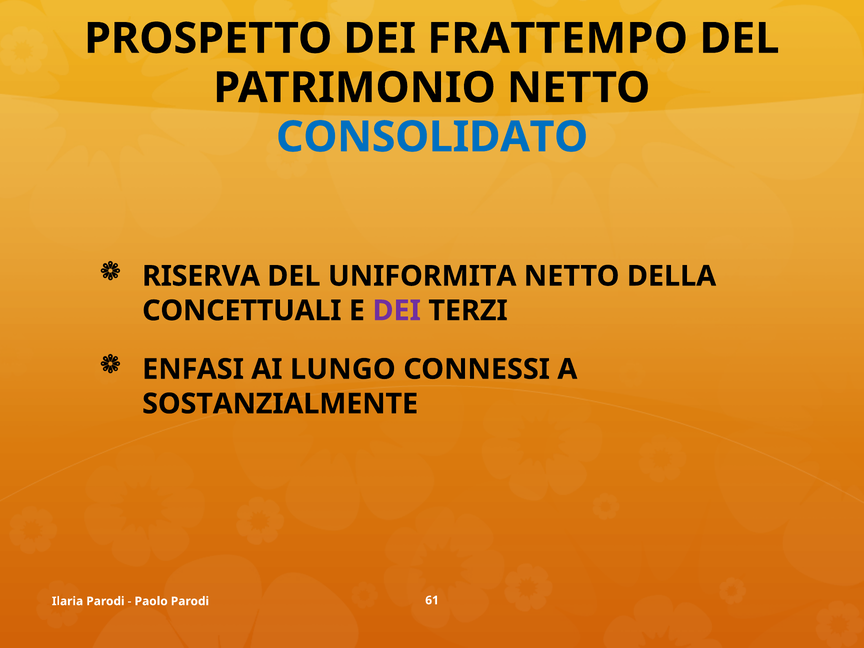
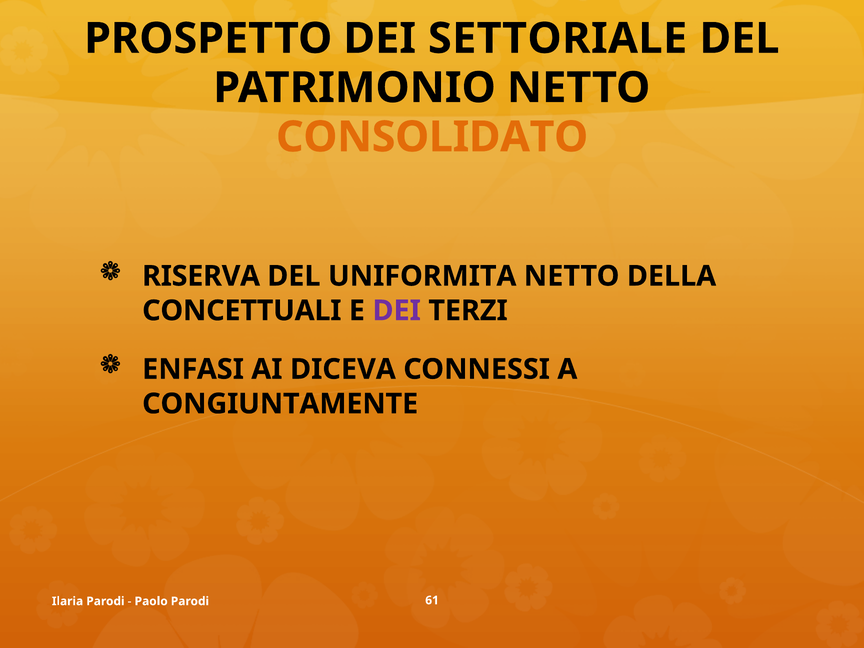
FRATTEMPO: FRATTEMPO -> SETTORIALE
CONSOLIDATO colour: blue -> orange
LUNGO: LUNGO -> DICEVA
SOSTANZIALMENTE: SOSTANZIALMENTE -> CONGIUNTAMENTE
